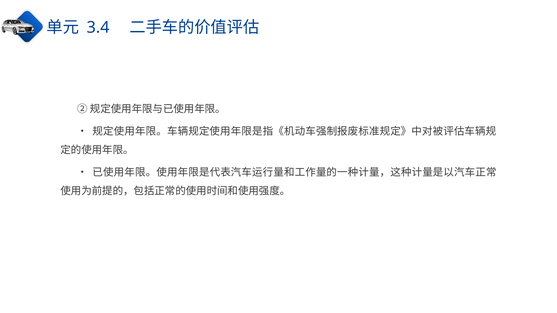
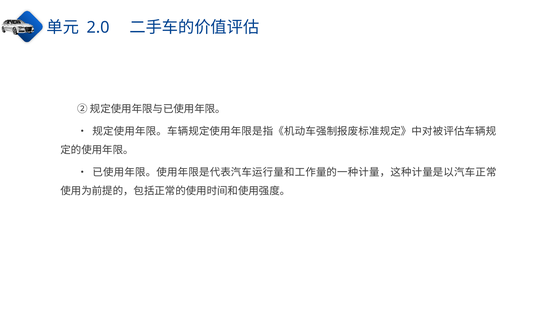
3.4: 3.4 -> 2.0
